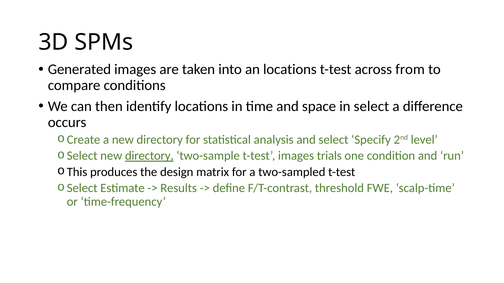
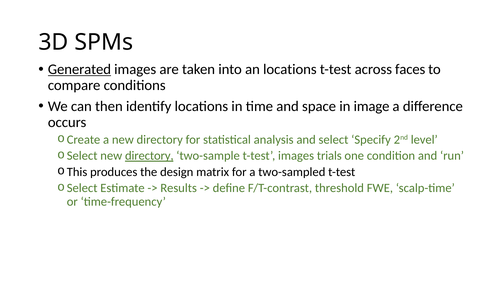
Generated underline: none -> present
from: from -> faces
in select: select -> image
